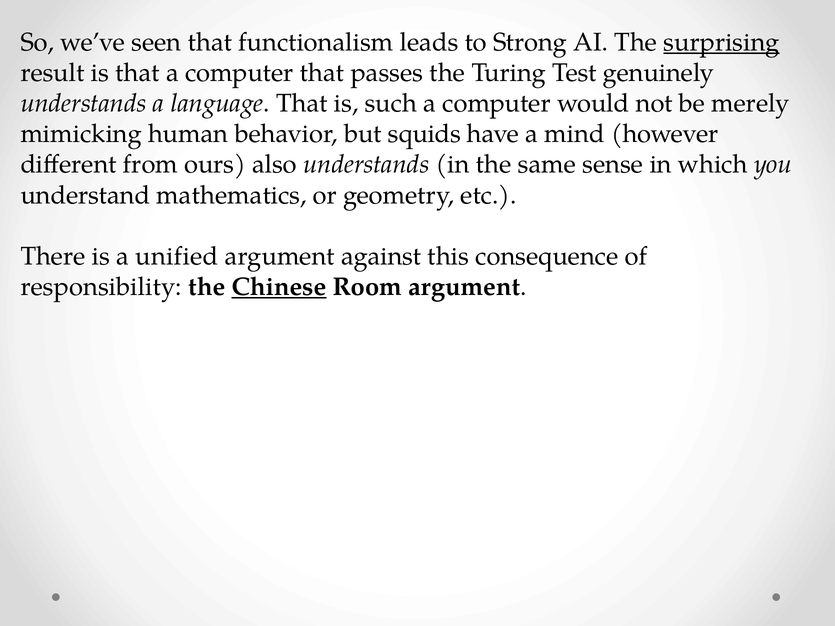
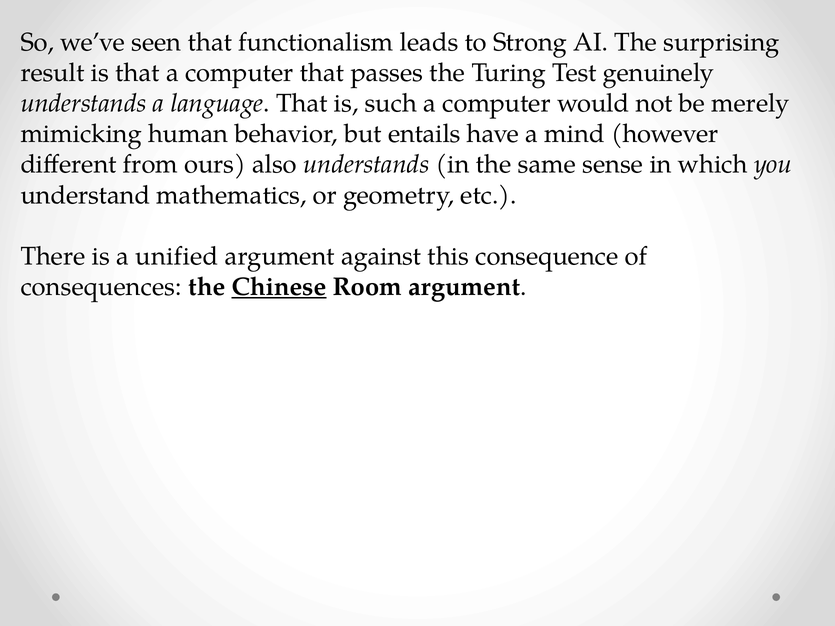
surprising underline: present -> none
squids: squids -> entails
responsibility: responsibility -> consequences
